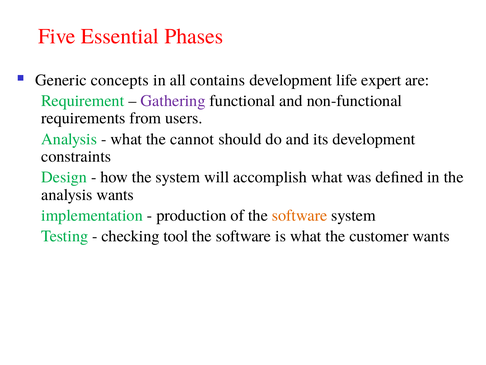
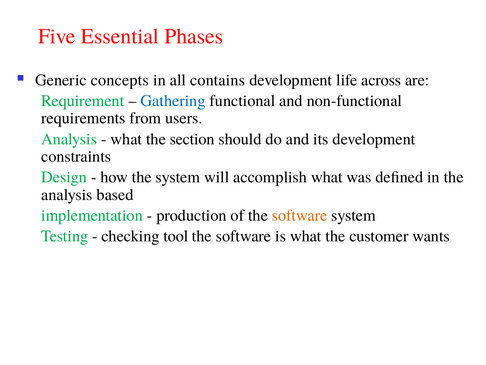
expert: expert -> across
Gathering colour: purple -> blue
cannot: cannot -> section
analysis wants: wants -> based
